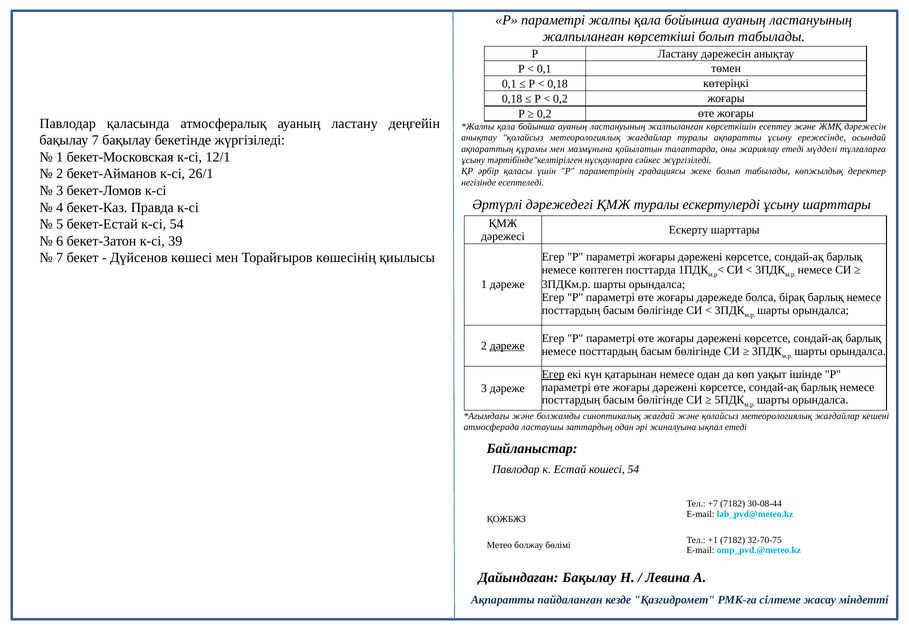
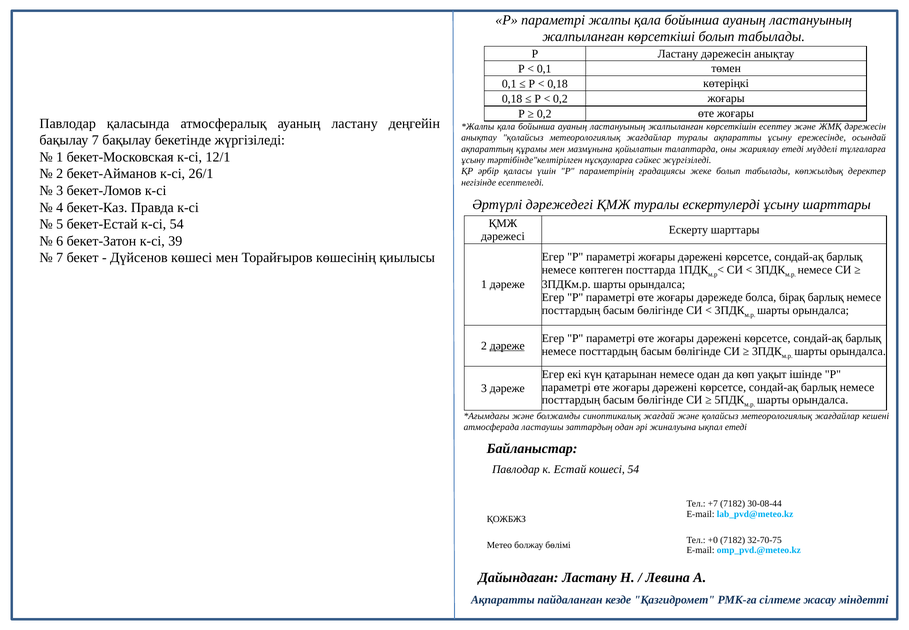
Егер at (553, 374) underline: present -> none
+1: +1 -> +0
Дайындаған Бақылау: Бақылау -> Ластану
